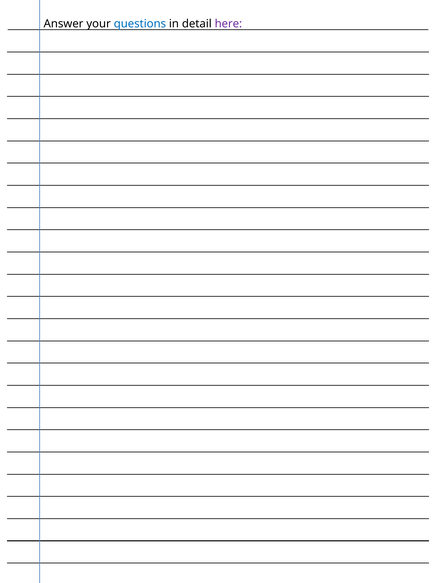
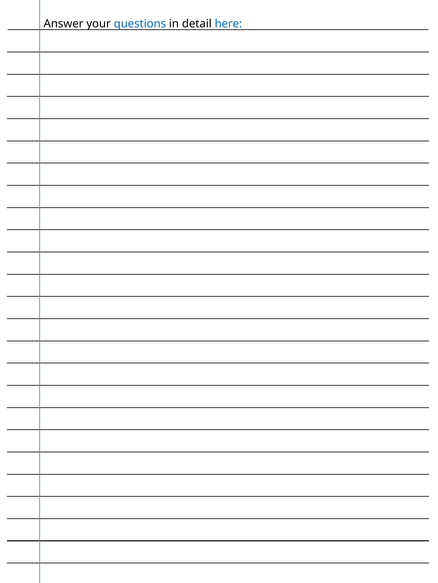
here colour: purple -> blue
